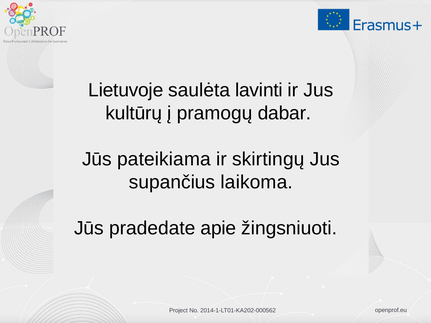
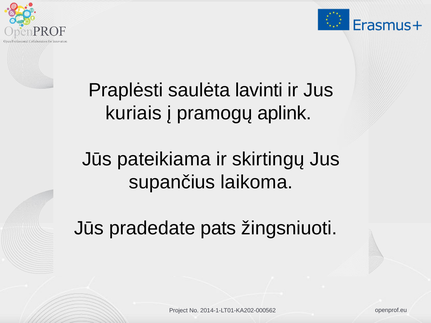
Lietuvoje: Lietuvoje -> Praplėsti
kultūrų: kultūrų -> kuriais
dabar: dabar -> aplink
apie: apie -> pats
